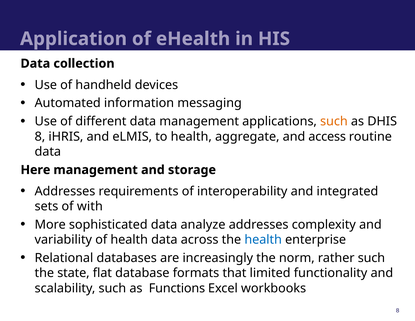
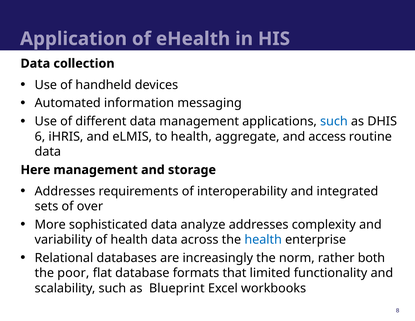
such at (334, 121) colour: orange -> blue
8 at (40, 136): 8 -> 6
with: with -> over
rather such: such -> both
state: state -> poor
Functions: Functions -> Blueprint
